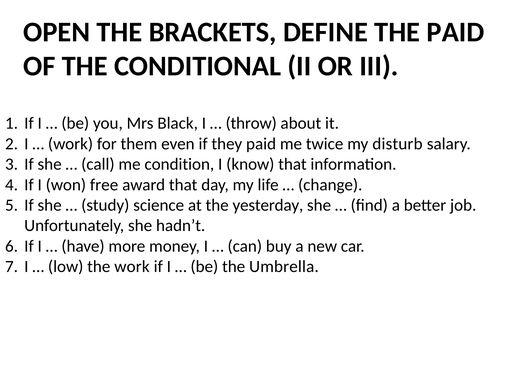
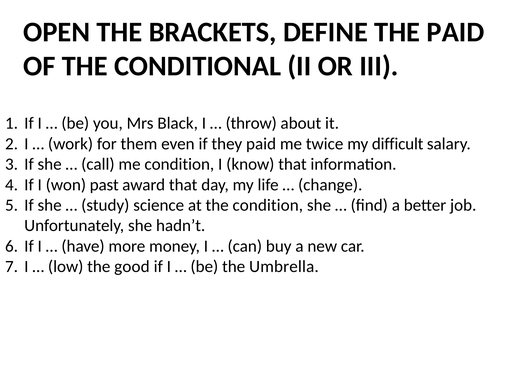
disturb: disturb -> difficult
free: free -> past
the yesterday: yesterday -> condition
the work: work -> good
